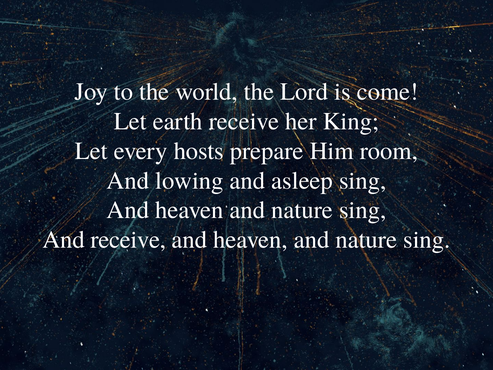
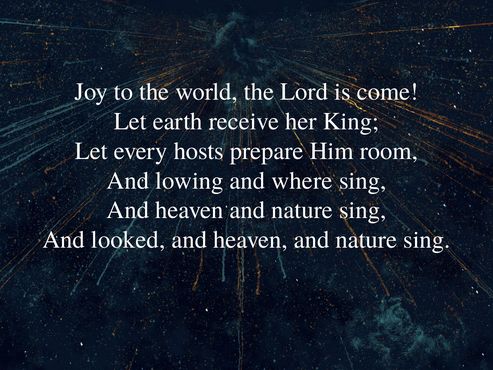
asleep: asleep -> where
And receive: receive -> looked
